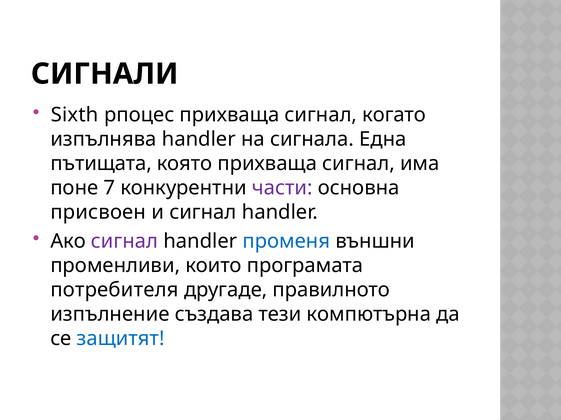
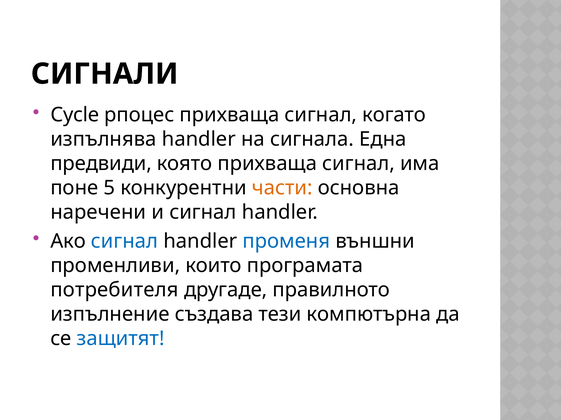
Sixth: Sixth -> Cycle
пътищата: пътищата -> предвиди
7: 7 -> 5
части colour: purple -> orange
присвоен: присвоен -> наречени
сигнал at (124, 242) colour: purple -> blue
